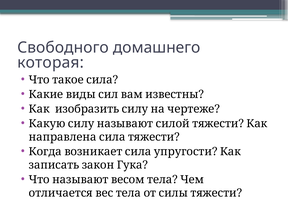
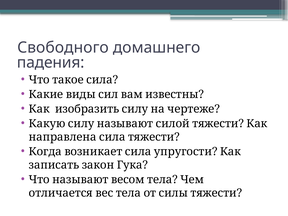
которая: которая -> падения
